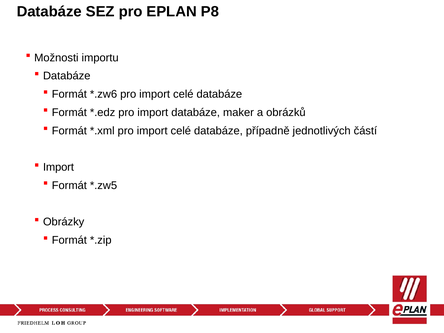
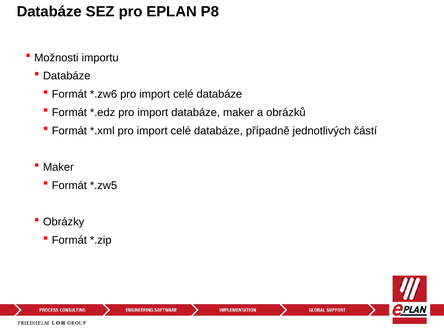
Import at (58, 167): Import -> Maker
